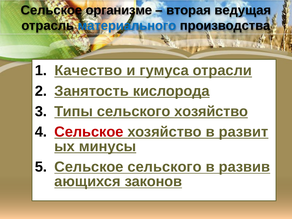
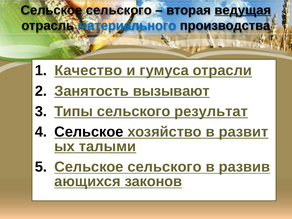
организме at (119, 10): организме -> сельского
ведущая underline: none -> present
кислорода: кислорода -> вызывают
сельского хозяйство: хозяйство -> результат
Сельское at (89, 132) colour: red -> black
минусы: минусы -> талыми
